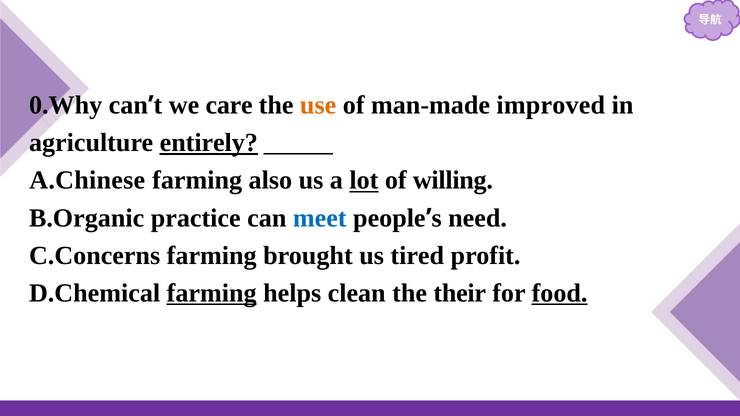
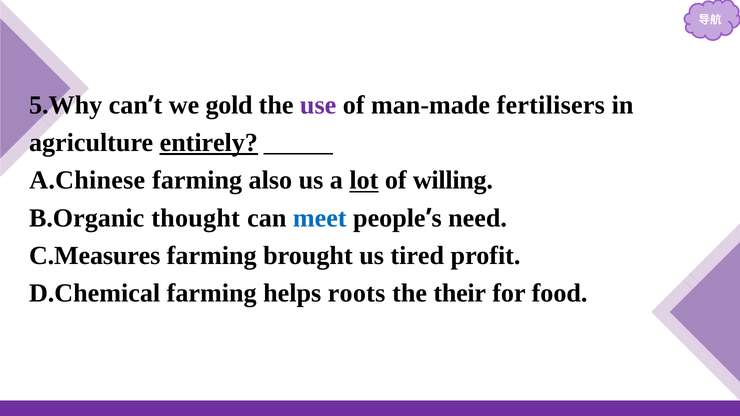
0.Why: 0.Why -> 5.Why
care: care -> gold
use colour: orange -> purple
improved: improved -> fertilisers
practice: practice -> thought
C.Concerns: C.Concerns -> C.Measures
farming at (212, 293) underline: present -> none
clean: clean -> roots
food underline: present -> none
